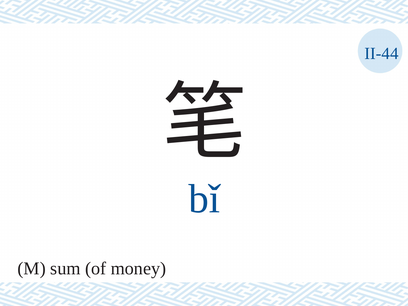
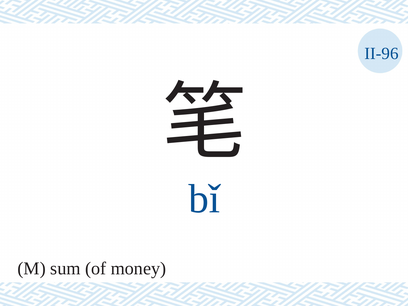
II-44: II-44 -> II-96
